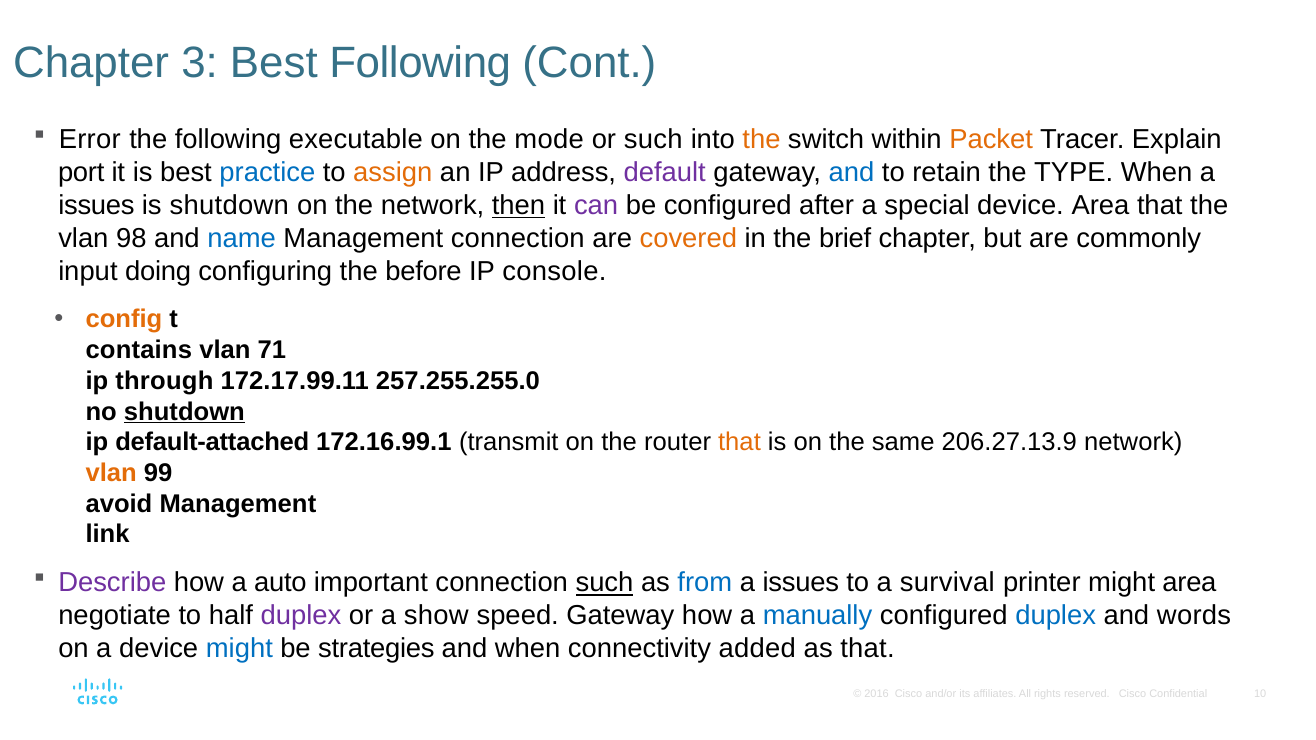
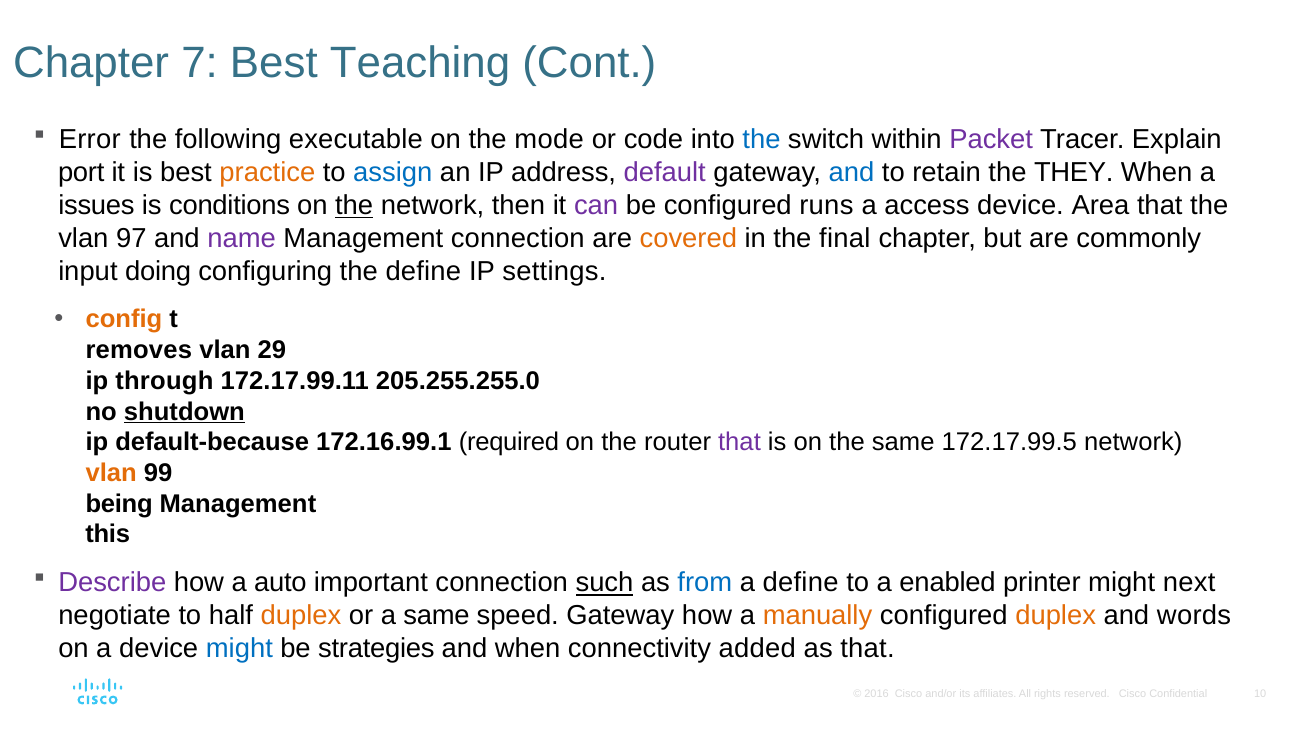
3: 3 -> 7
Best Following: Following -> Teaching
or such: such -> code
the at (761, 140) colour: orange -> blue
Packet colour: orange -> purple
practice colour: blue -> orange
assign colour: orange -> blue
TYPE: TYPE -> THEY
is shutdown: shutdown -> conditions
the at (354, 206) underline: none -> present
then underline: present -> none
after: after -> runs
special: special -> access
98: 98 -> 97
name colour: blue -> purple
brief: brief -> final
the before: before -> define
console: console -> settings
contains: contains -> removes
71: 71 -> 29
257.255.255.0: 257.255.255.0 -> 205.255.255.0
default-attached: default-attached -> default-because
transmit: transmit -> required
that at (739, 443) colour: orange -> purple
206.27.13.9: 206.27.13.9 -> 172.17.99.5
avoid: avoid -> being
link: link -> this
issues at (801, 583): issues -> define
survival: survival -> enabled
might area: area -> next
duplex at (301, 616) colour: purple -> orange
a show: show -> same
manually colour: blue -> orange
duplex at (1056, 616) colour: blue -> orange
